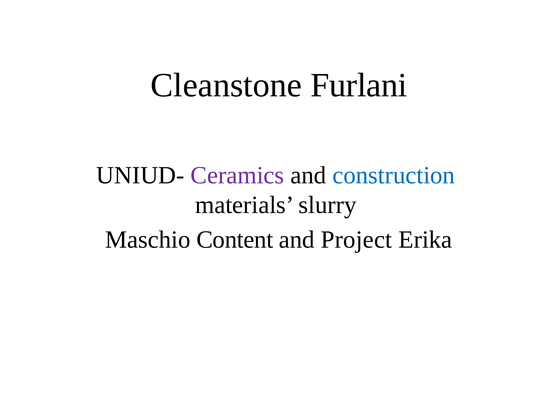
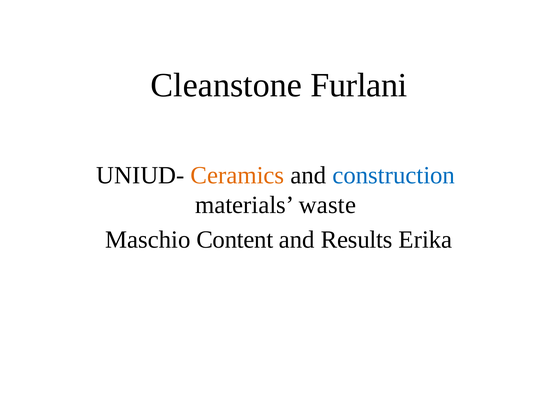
Ceramics colour: purple -> orange
slurry: slurry -> waste
Project: Project -> Results
